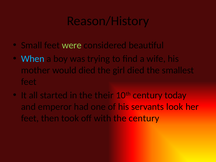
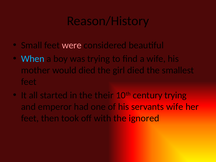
were colour: light green -> pink
century today: today -> trying
servants look: look -> wife
the century: century -> ignored
